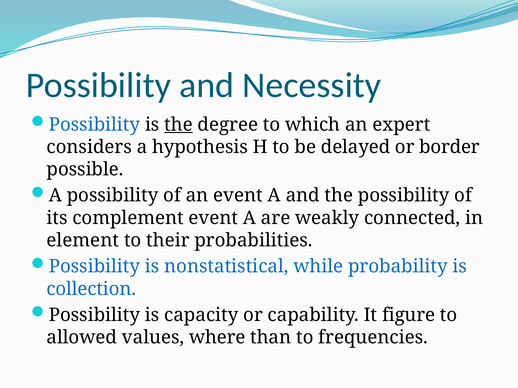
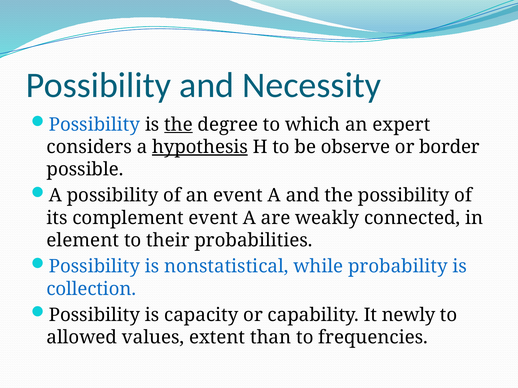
hypothesis underline: none -> present
delayed: delayed -> observe
figure: figure -> newly
where: where -> extent
